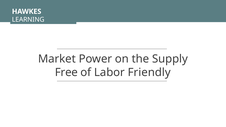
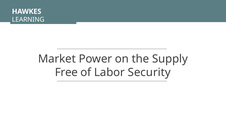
Friendly: Friendly -> Security
